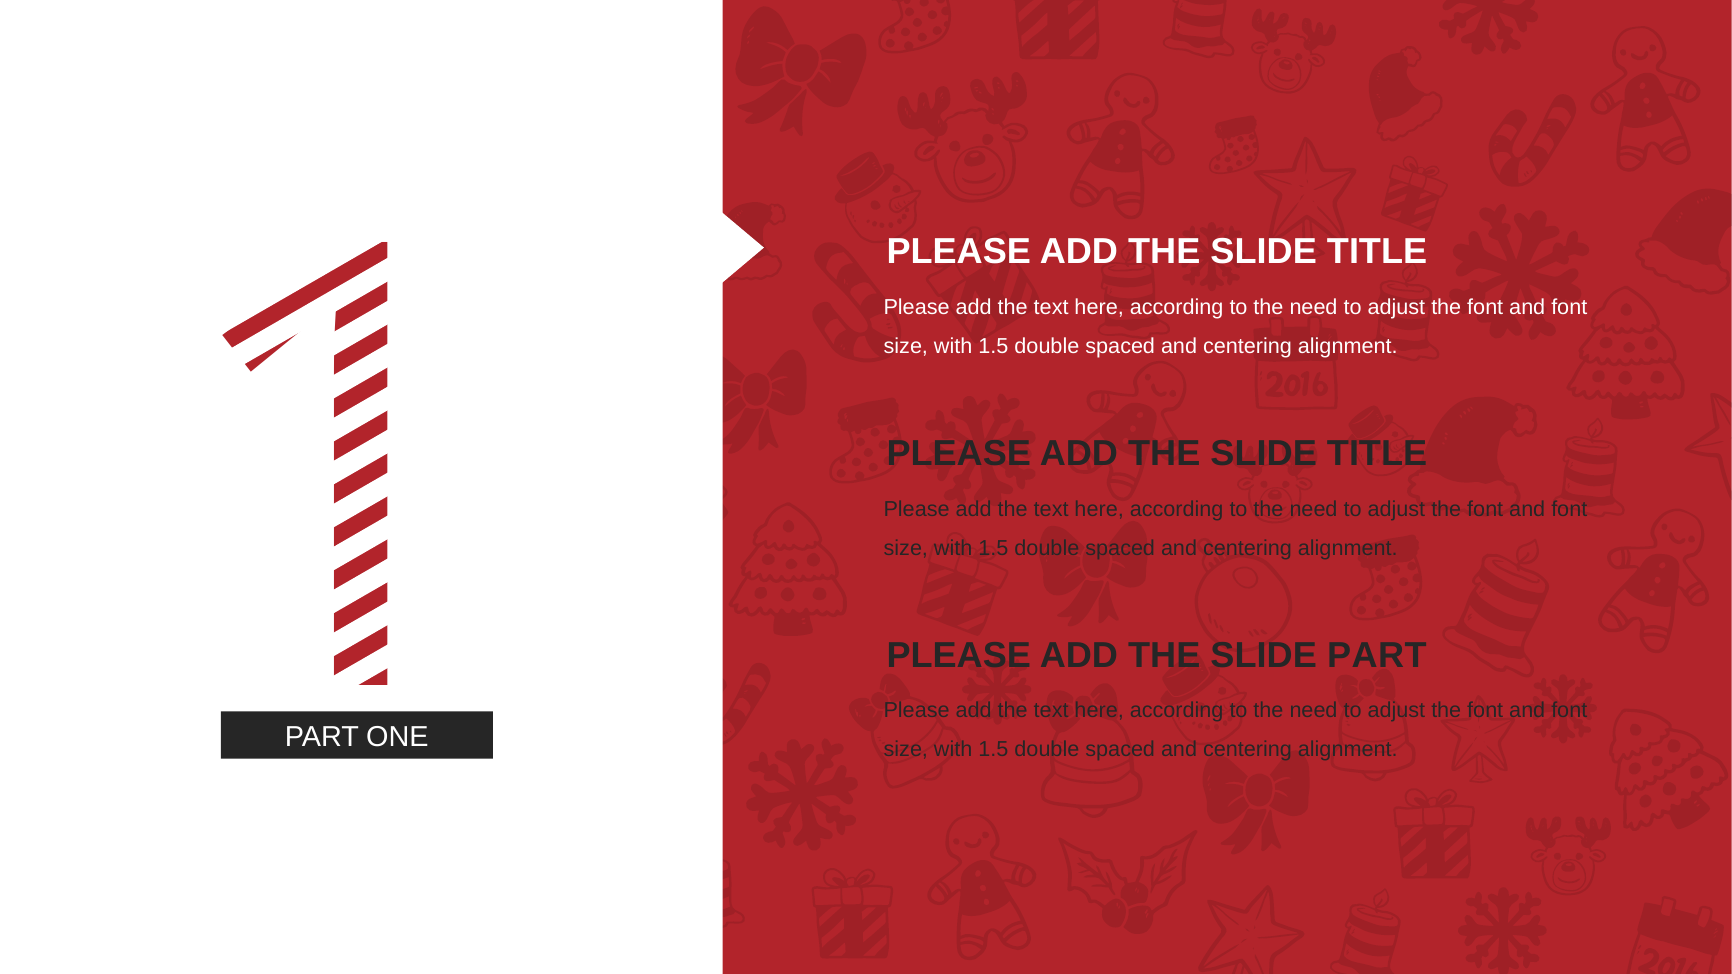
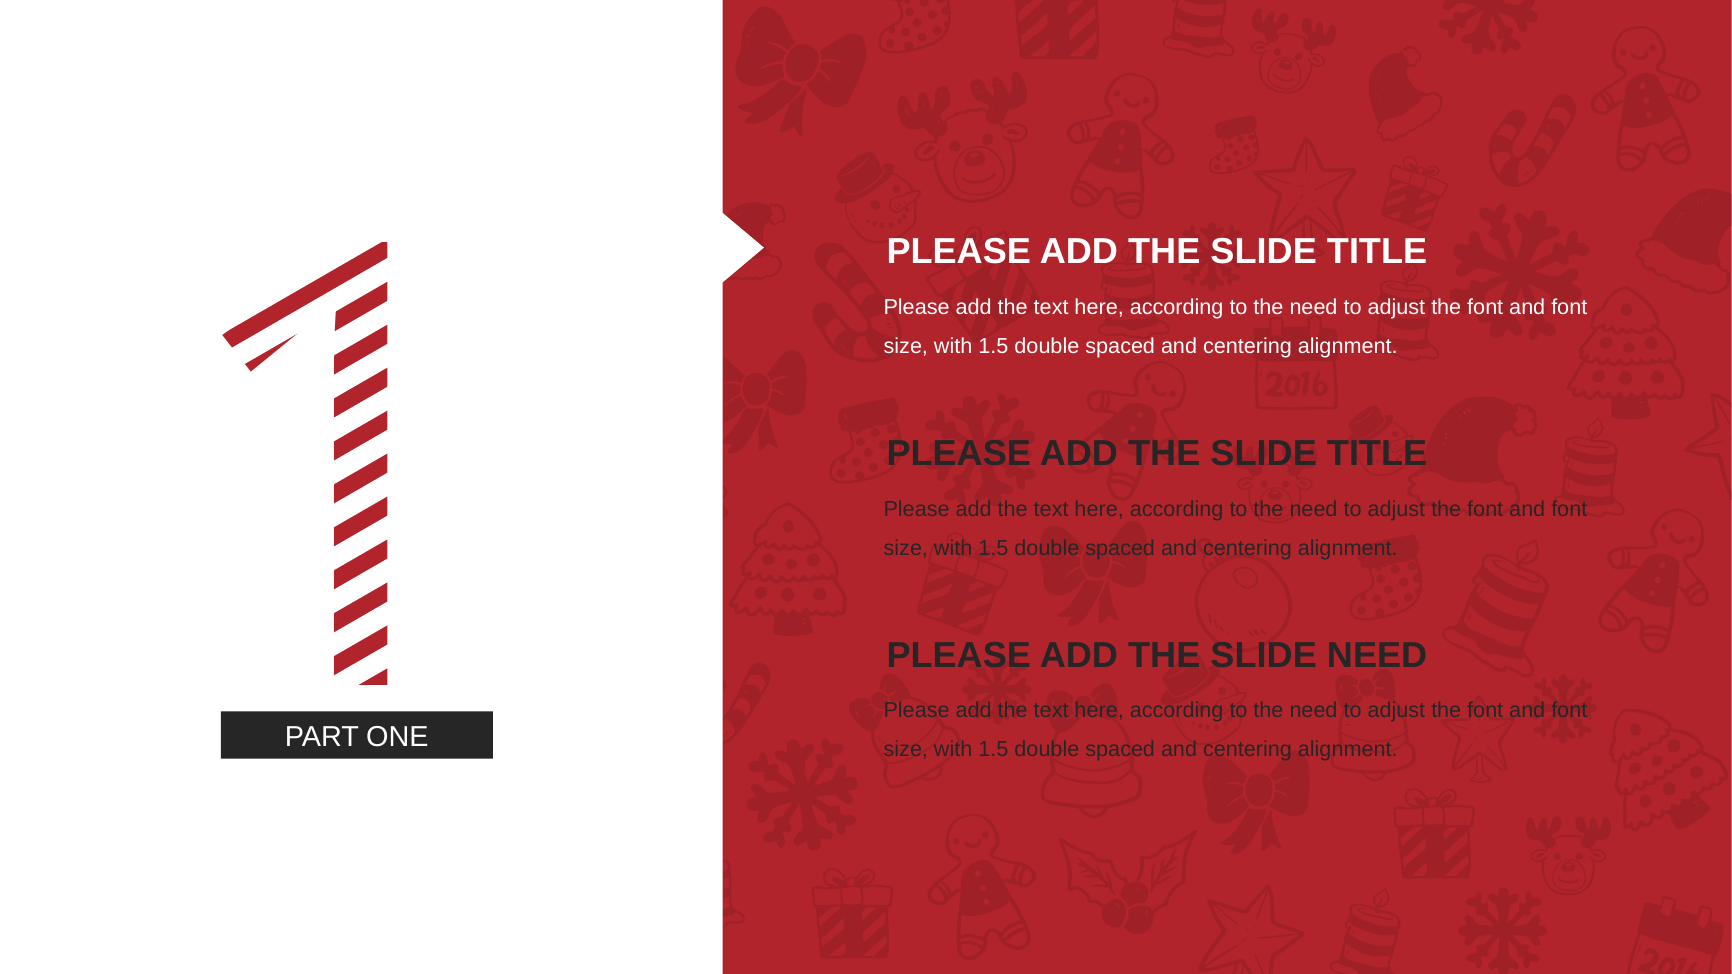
SLIDE PART: PART -> NEED
